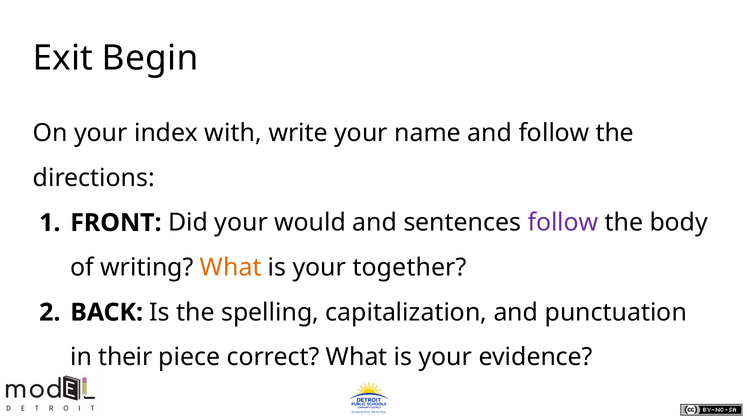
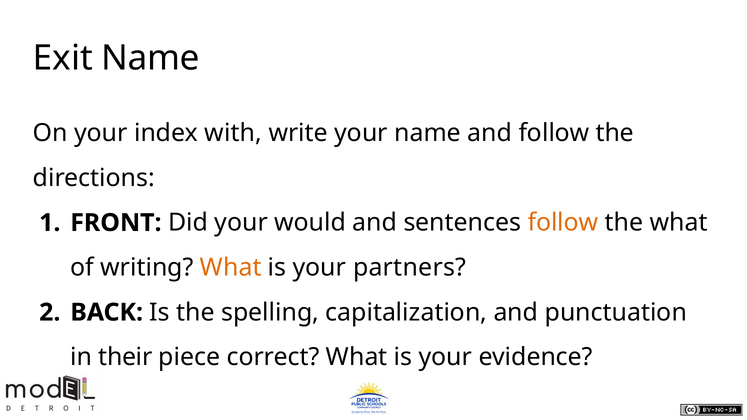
Exit Begin: Begin -> Name
follow at (563, 223) colour: purple -> orange
the body: body -> what
together: together -> partners
